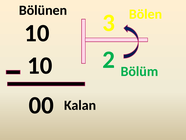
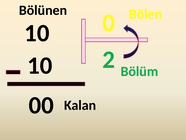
3: 3 -> 0
